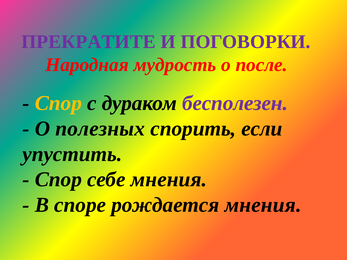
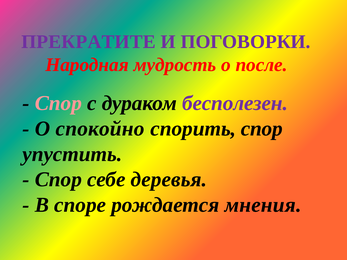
Спор at (58, 103) colour: yellow -> pink
полезных: полезных -> спокойно
спорить если: если -> спор
себе мнения: мнения -> деревья
